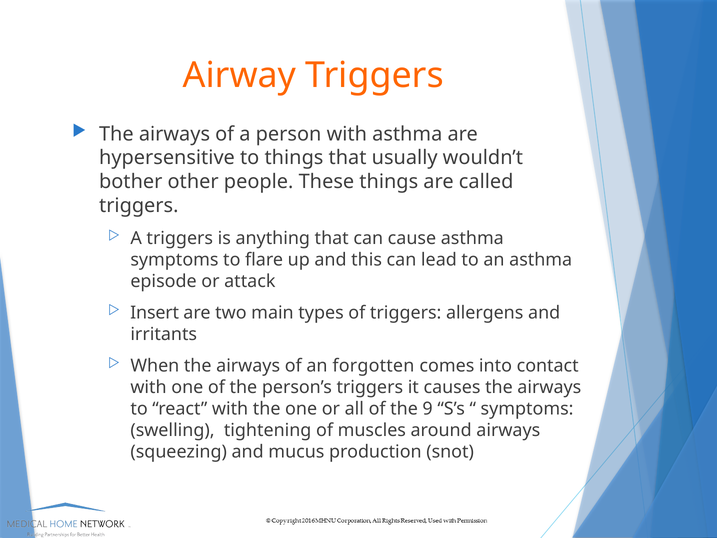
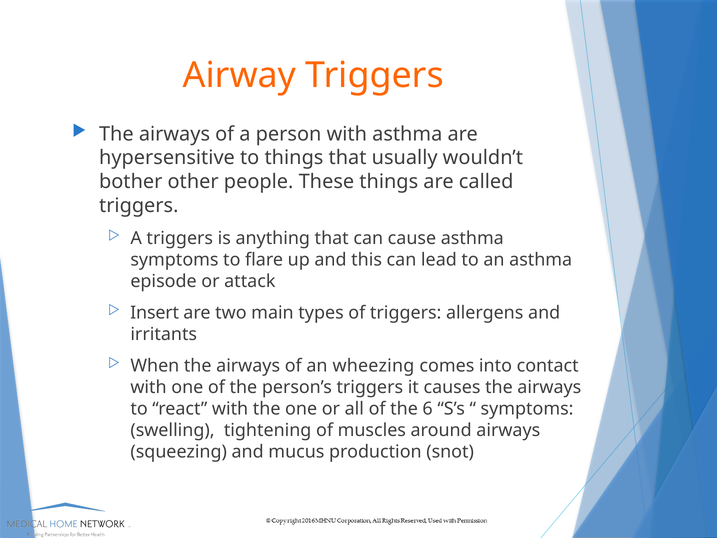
forgotten: forgotten -> wheezing
9: 9 -> 6
